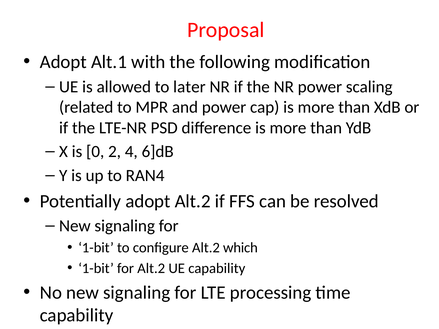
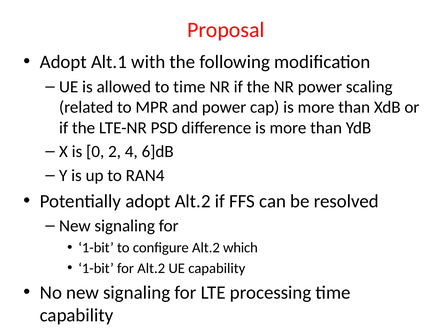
to later: later -> time
